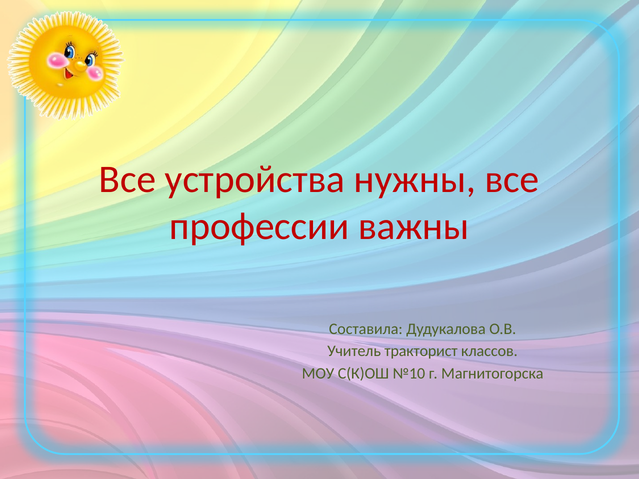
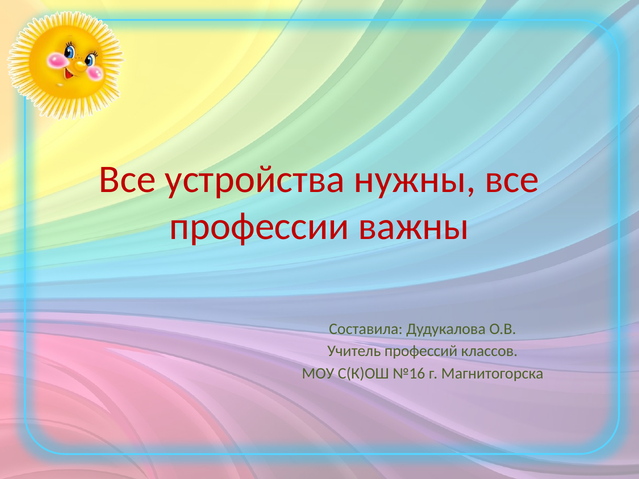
тракторист: тракторист -> профессий
№10: №10 -> №16
